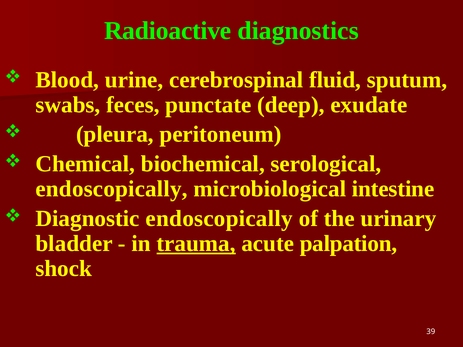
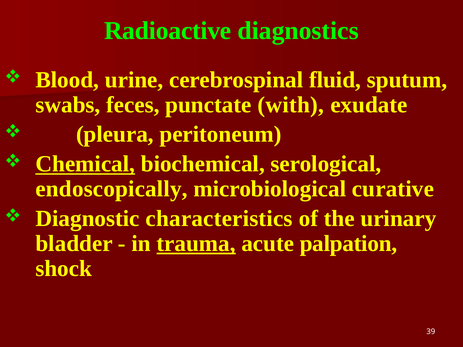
deep: deep -> with
Chemical underline: none -> present
intestine: intestine -> curative
Diagnostic endoscopically: endoscopically -> characteristics
